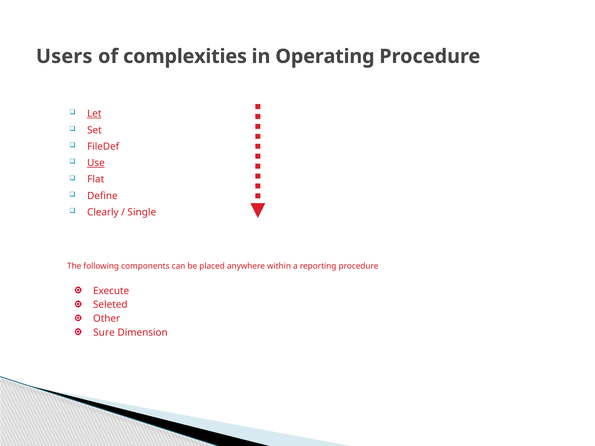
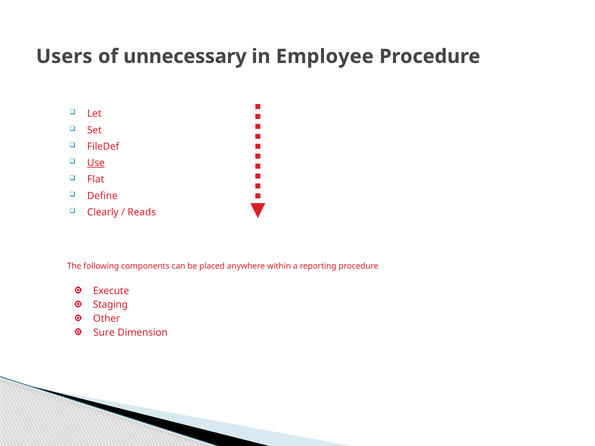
complexities: complexities -> unnecessary
Operating: Operating -> Employee
Let underline: present -> none
Single: Single -> Reads
Seleted: Seleted -> Staging
